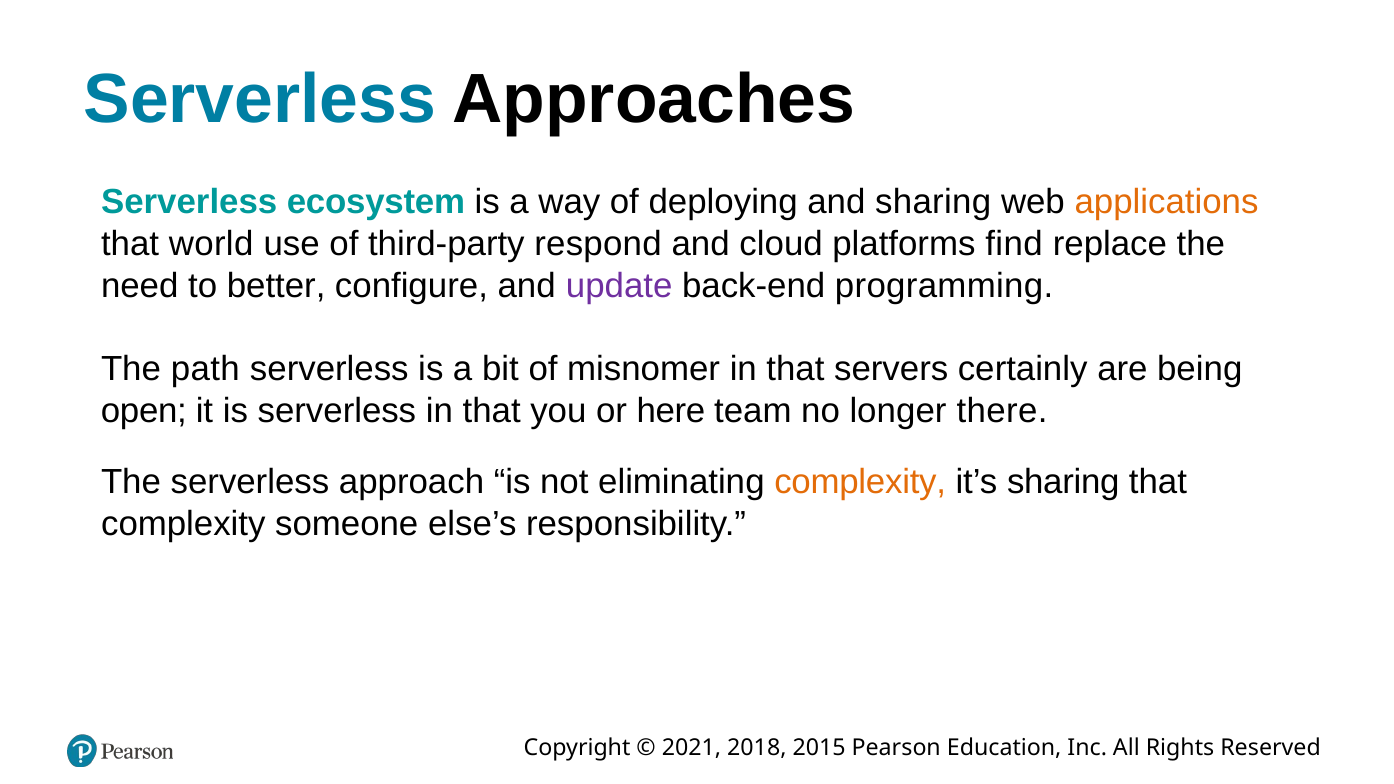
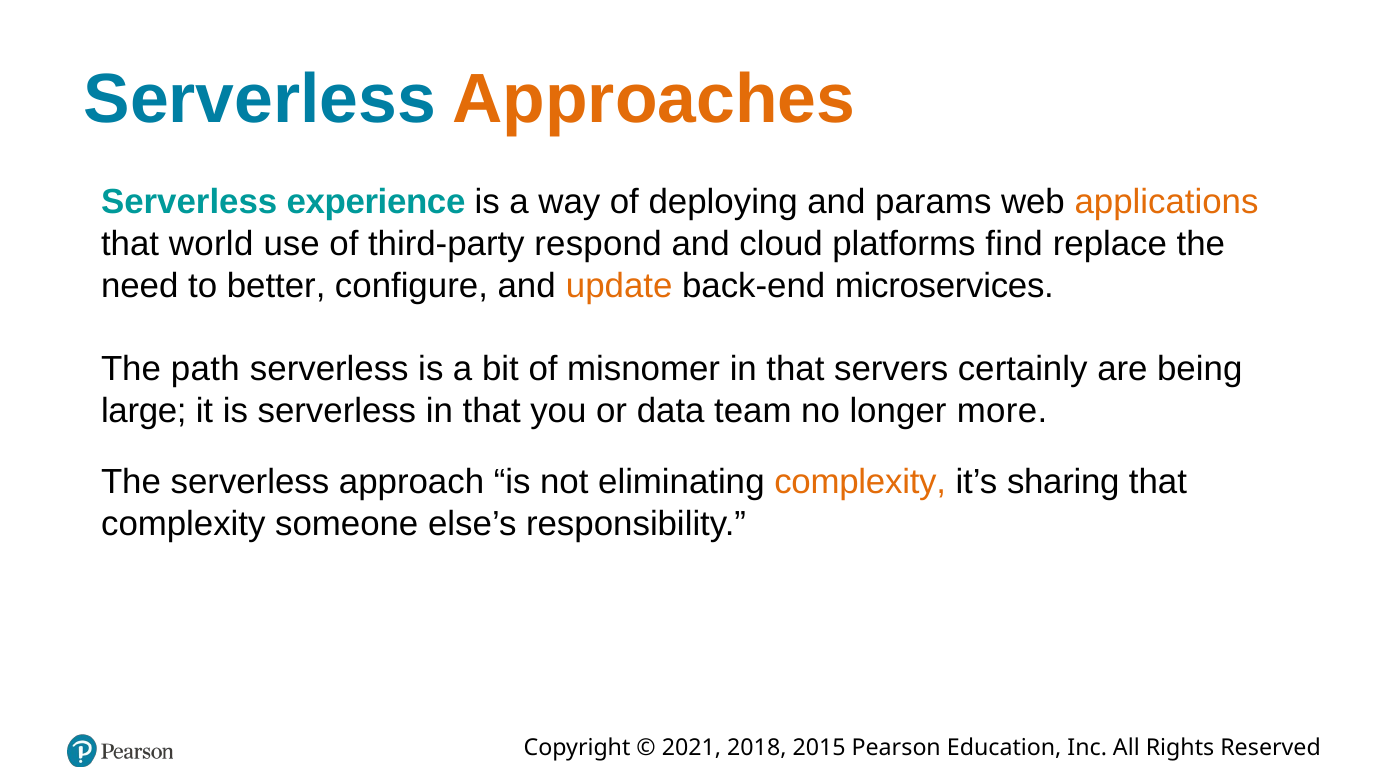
Approaches colour: black -> orange
ecosystem: ecosystem -> experience
and sharing: sharing -> params
update colour: purple -> orange
programming: programming -> microservices
open: open -> large
here: here -> data
there: there -> more
